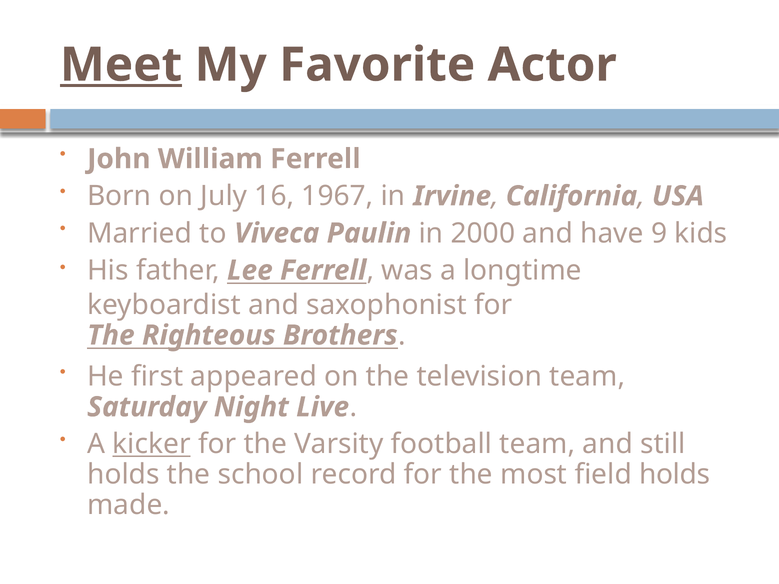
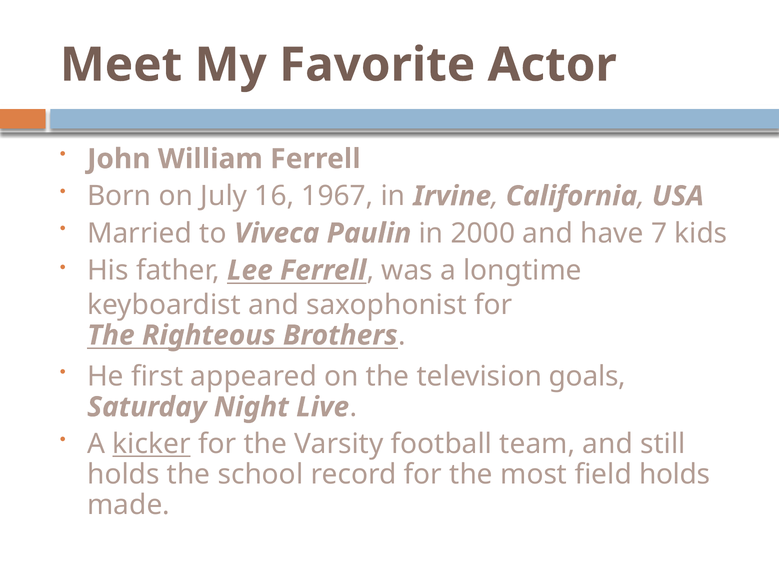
Meet underline: present -> none
9: 9 -> 7
television team: team -> goals
